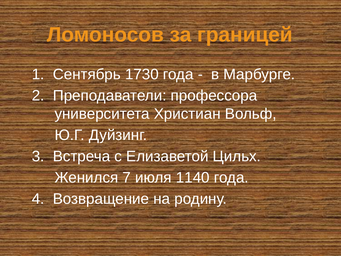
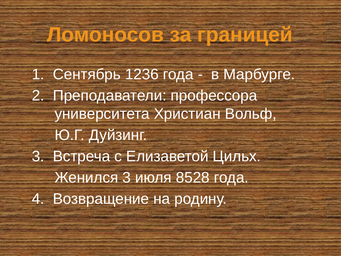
1730: 1730 -> 1236
Женился 7: 7 -> 3
1140: 1140 -> 8528
